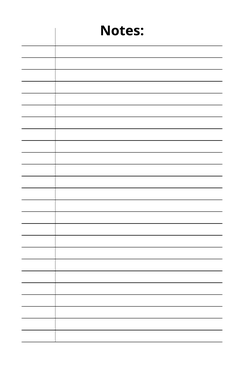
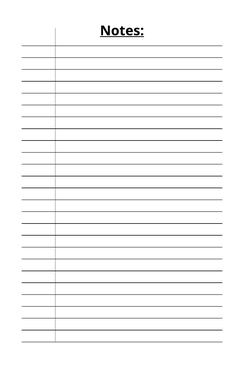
Notes underline: none -> present
